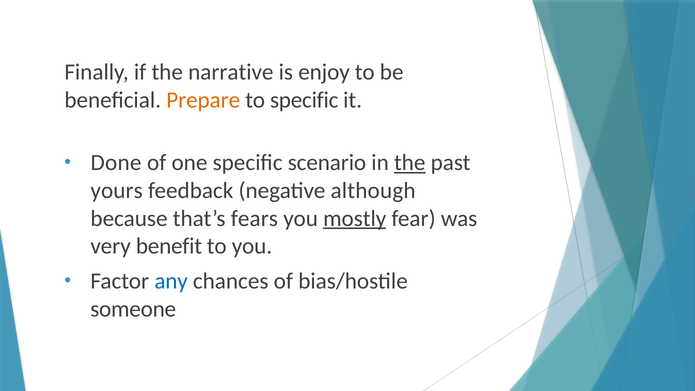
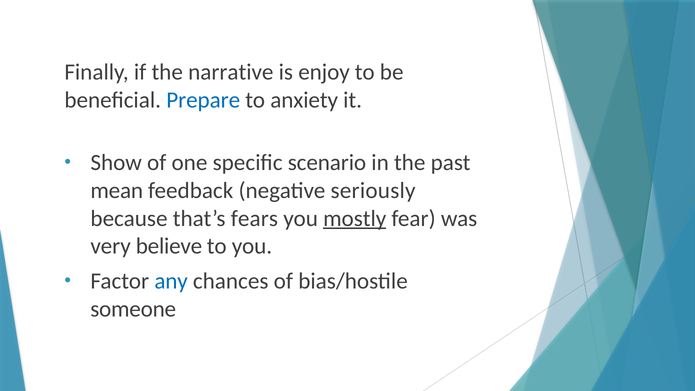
Prepare colour: orange -> blue
to specific: specific -> anxiety
Done: Done -> Show
the at (410, 163) underline: present -> none
yours: yours -> mean
although: although -> seriously
benefit: benefit -> believe
